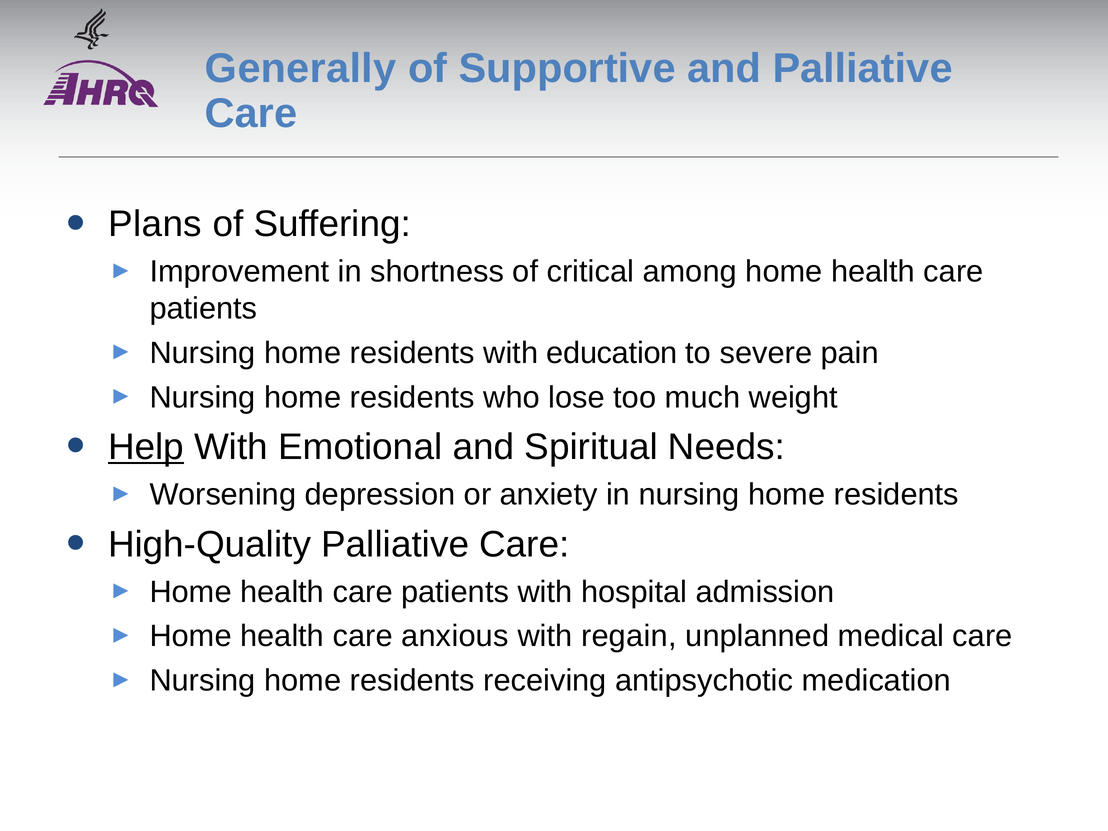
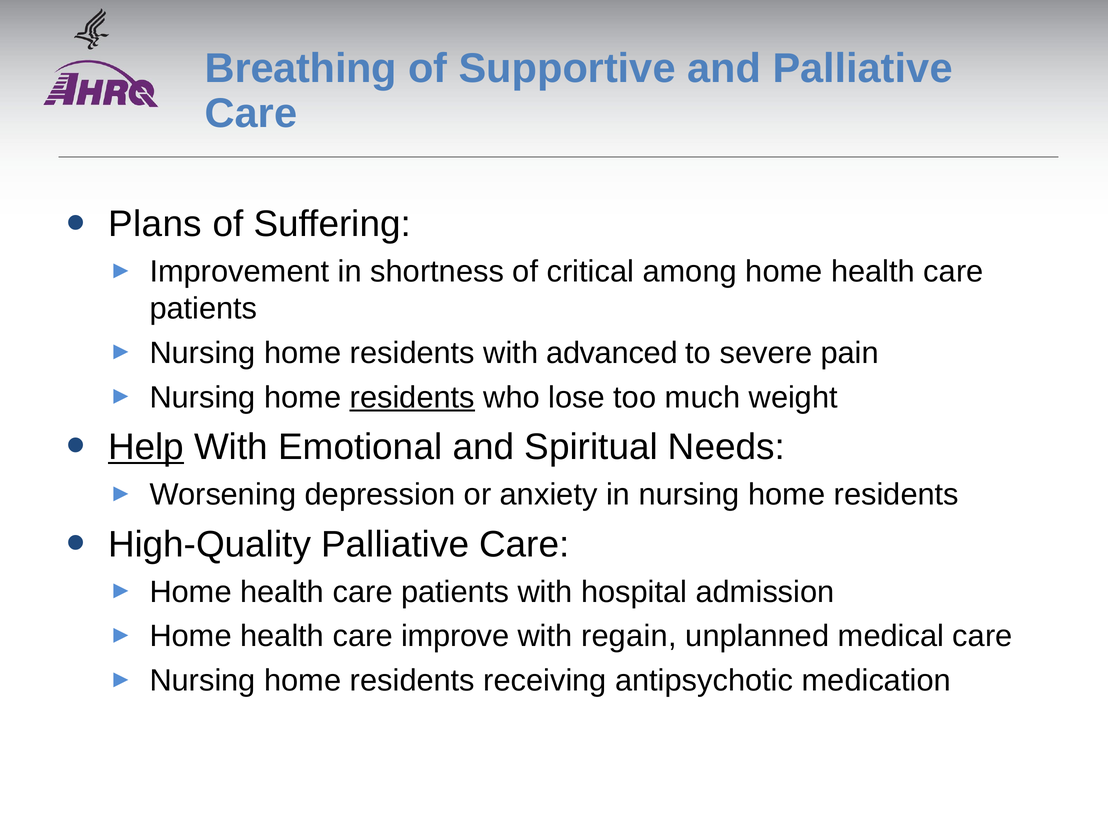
Generally: Generally -> Breathing
education: education -> advanced
residents at (412, 397) underline: none -> present
anxious: anxious -> improve
